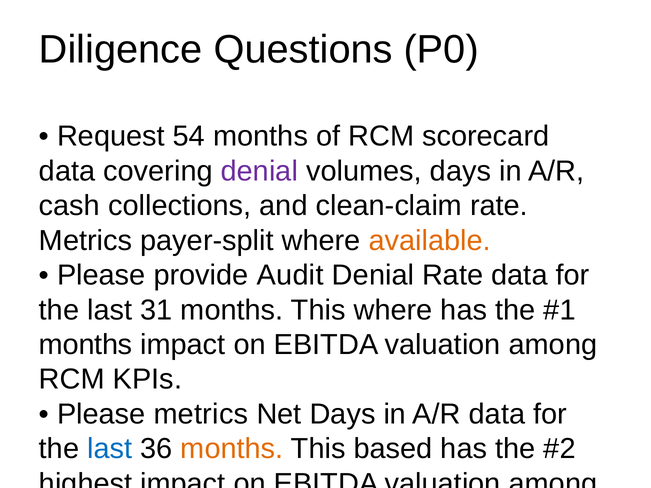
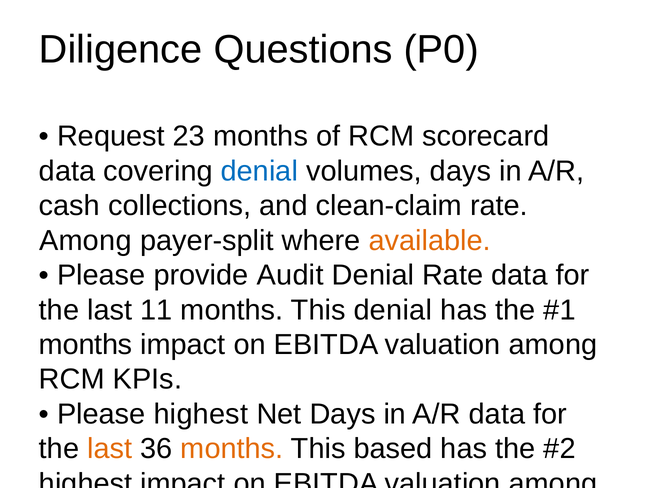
54: 54 -> 23
denial at (259, 171) colour: purple -> blue
Metrics at (86, 241): Metrics -> Among
31: 31 -> 11
This where: where -> denial
Please metrics: metrics -> highest
last at (110, 449) colour: blue -> orange
